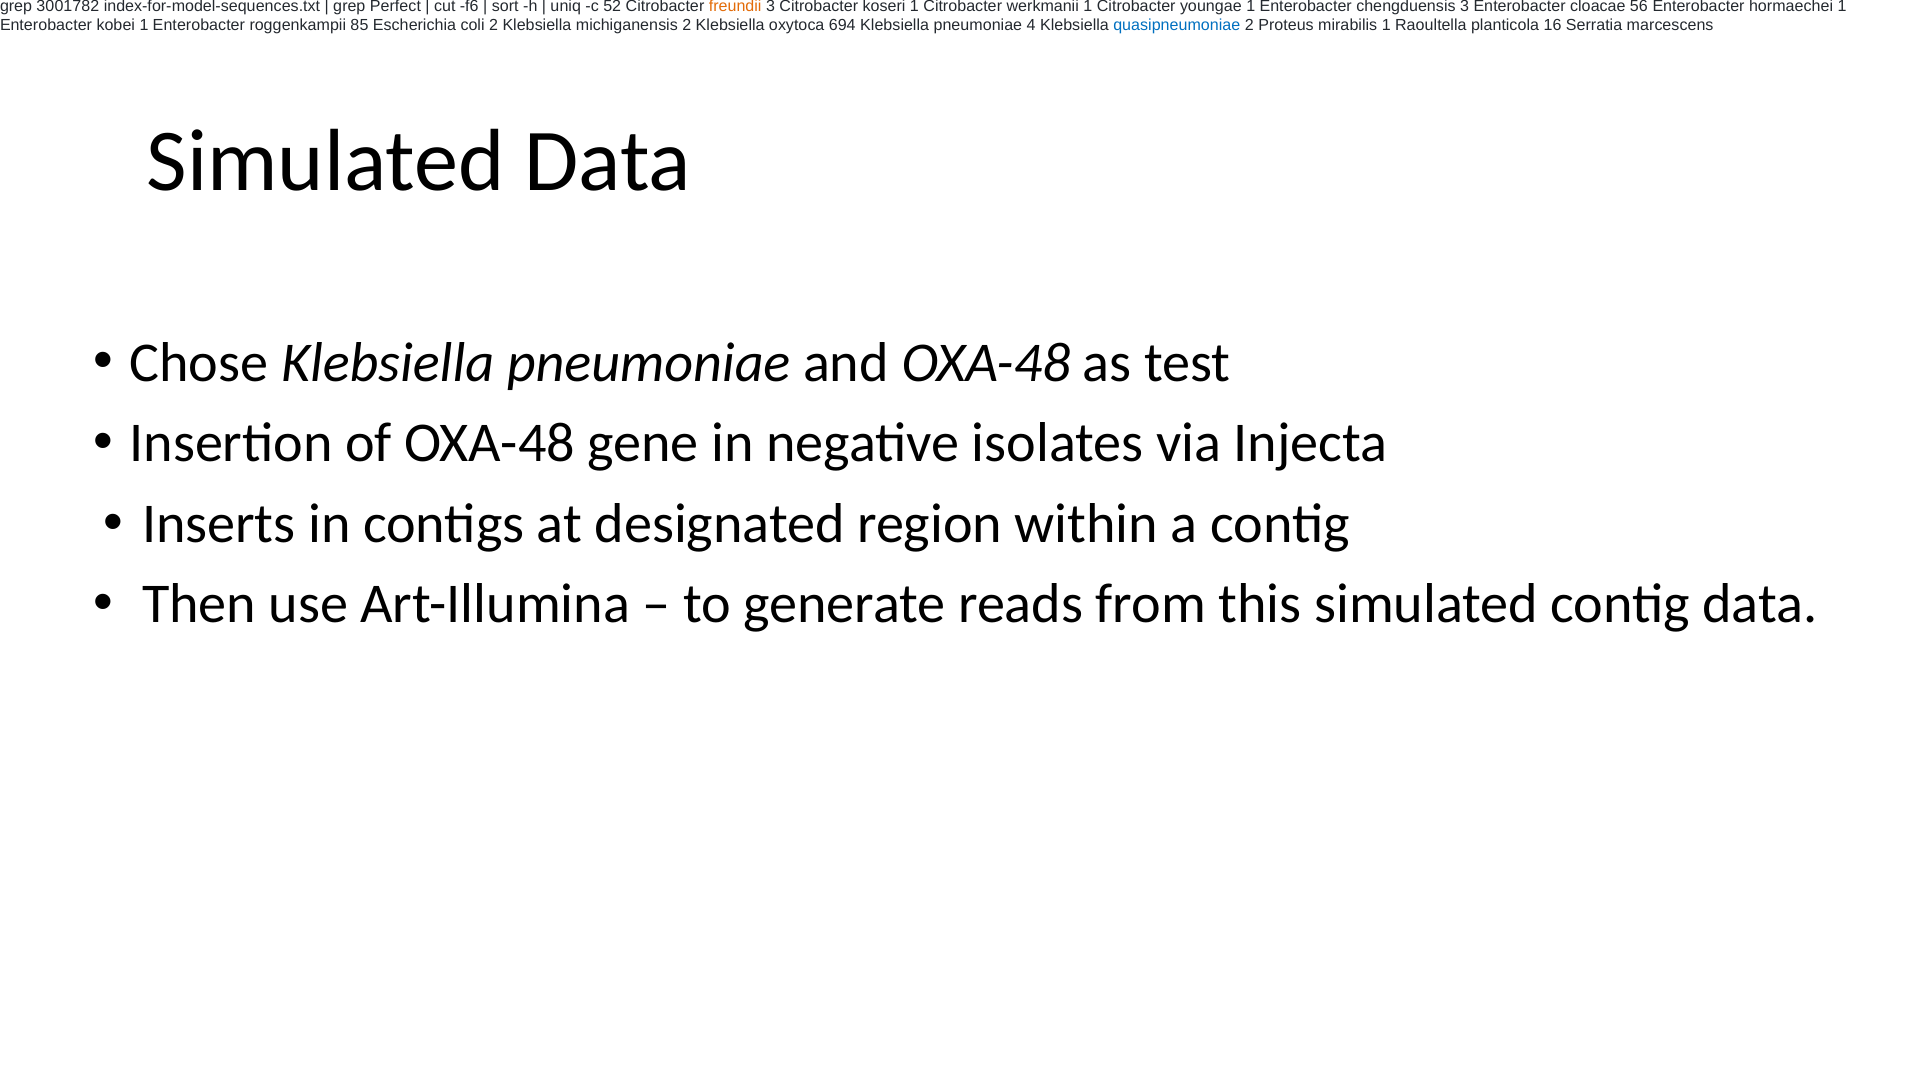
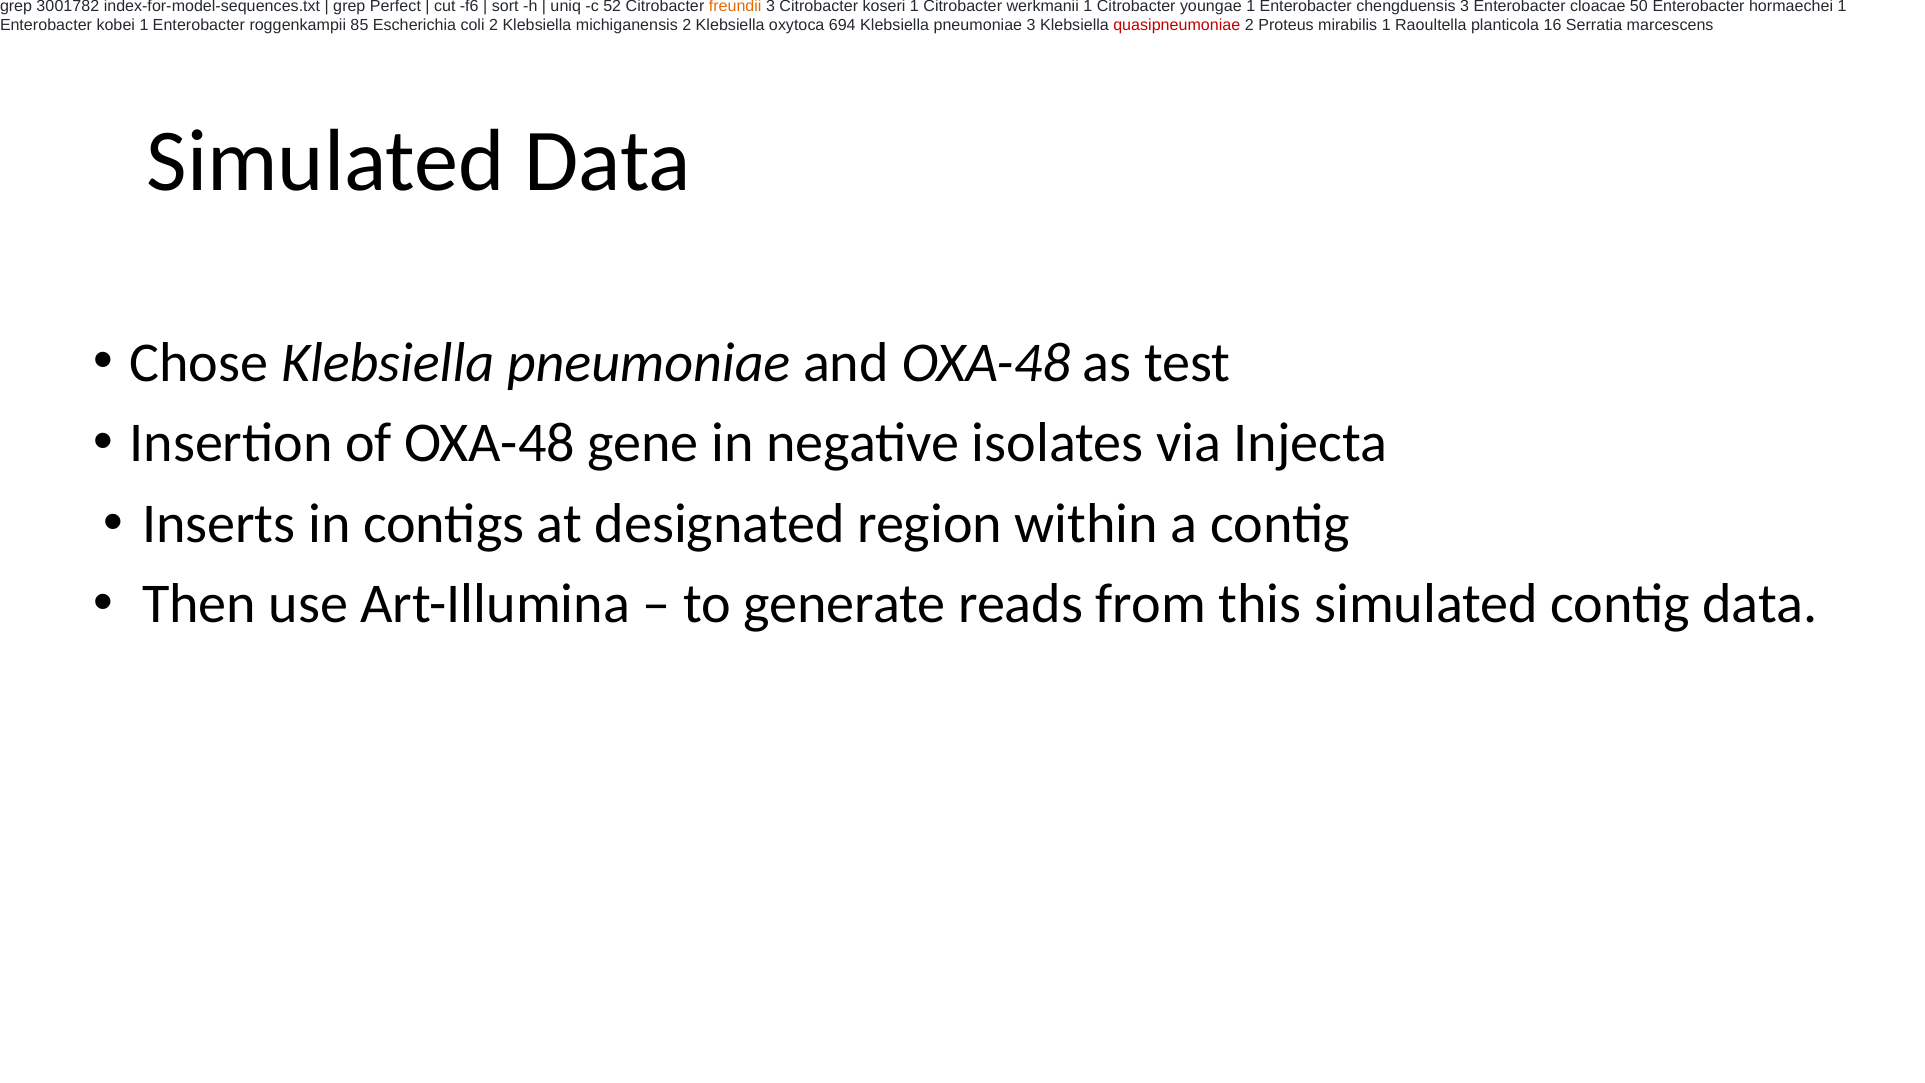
56: 56 -> 50
pneumoniae 4: 4 -> 3
quasipneumoniae colour: blue -> red
